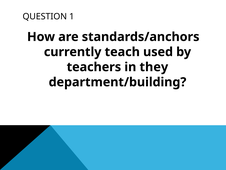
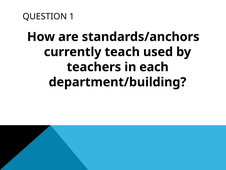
they: they -> each
